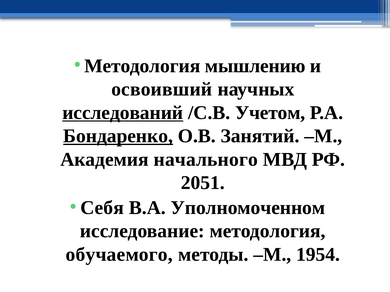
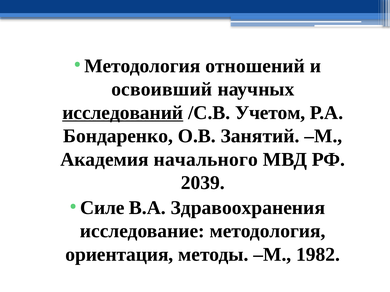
мышлению: мышлению -> отношений
Бондаренко underline: present -> none
2051: 2051 -> 2039
Себя: Себя -> Силе
Уполномоченном: Уполномоченном -> Здравоохранения
обучаемого: обучаемого -> ориентация
1954: 1954 -> 1982
